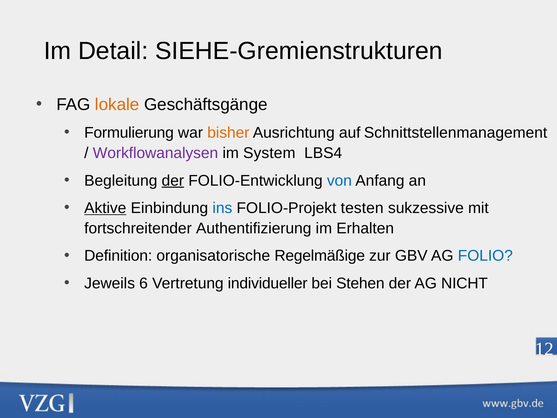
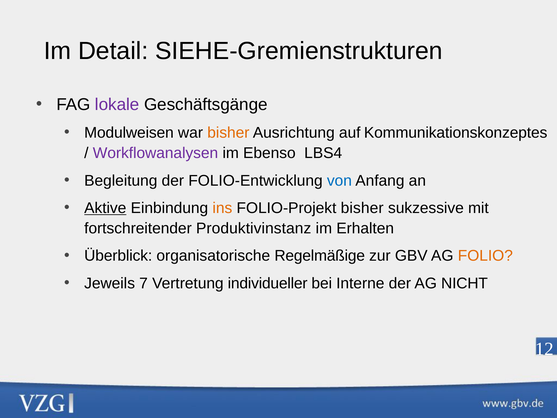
lokale colour: orange -> purple
Formulierung: Formulierung -> Modulweisen
Schnittstellenmanagement: Schnittstellenmanagement -> Kommunikationskonzeptes
System: System -> Ebenso
der at (173, 180) underline: present -> none
ins colour: blue -> orange
FOLIO-Projekt testen: testen -> bisher
Authentifizierung: Authentifizierung -> Produktivinstanz
Definition: Definition -> Überblick
FOLIO colour: blue -> orange
6: 6 -> 7
Stehen: Stehen -> Interne
